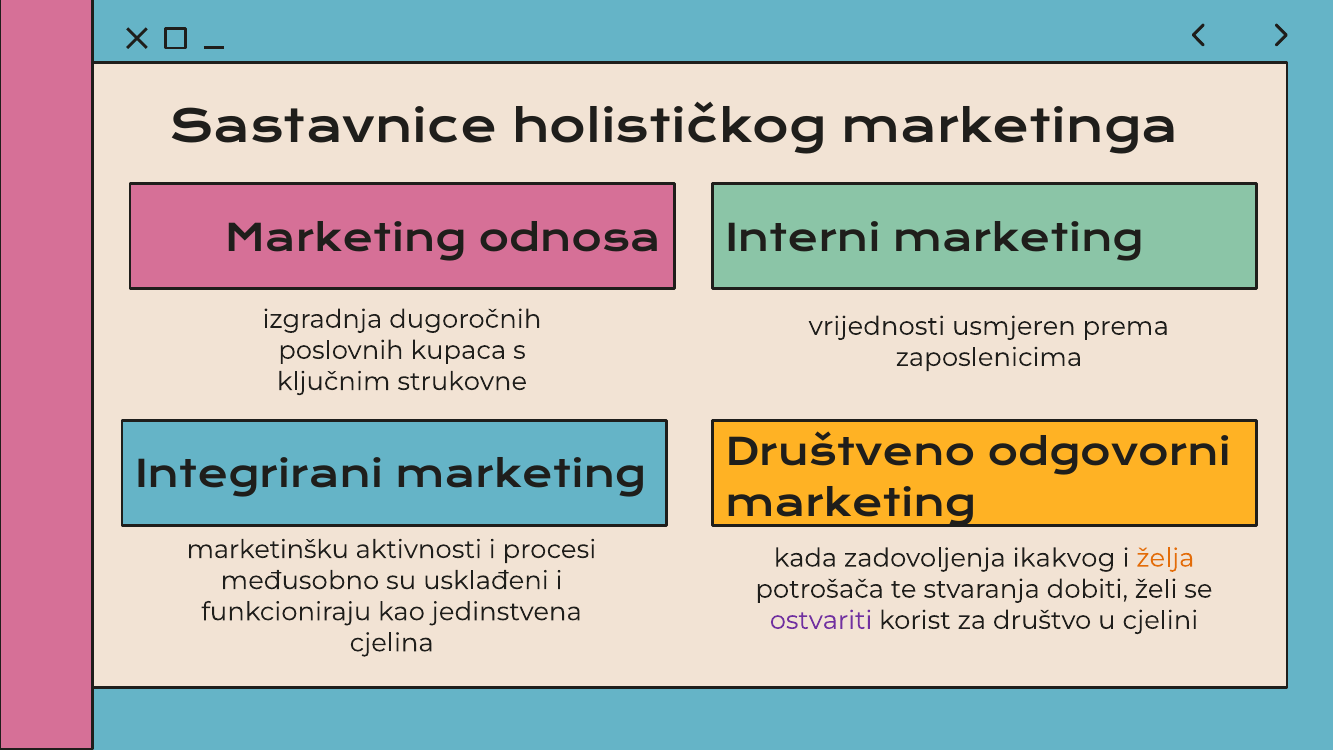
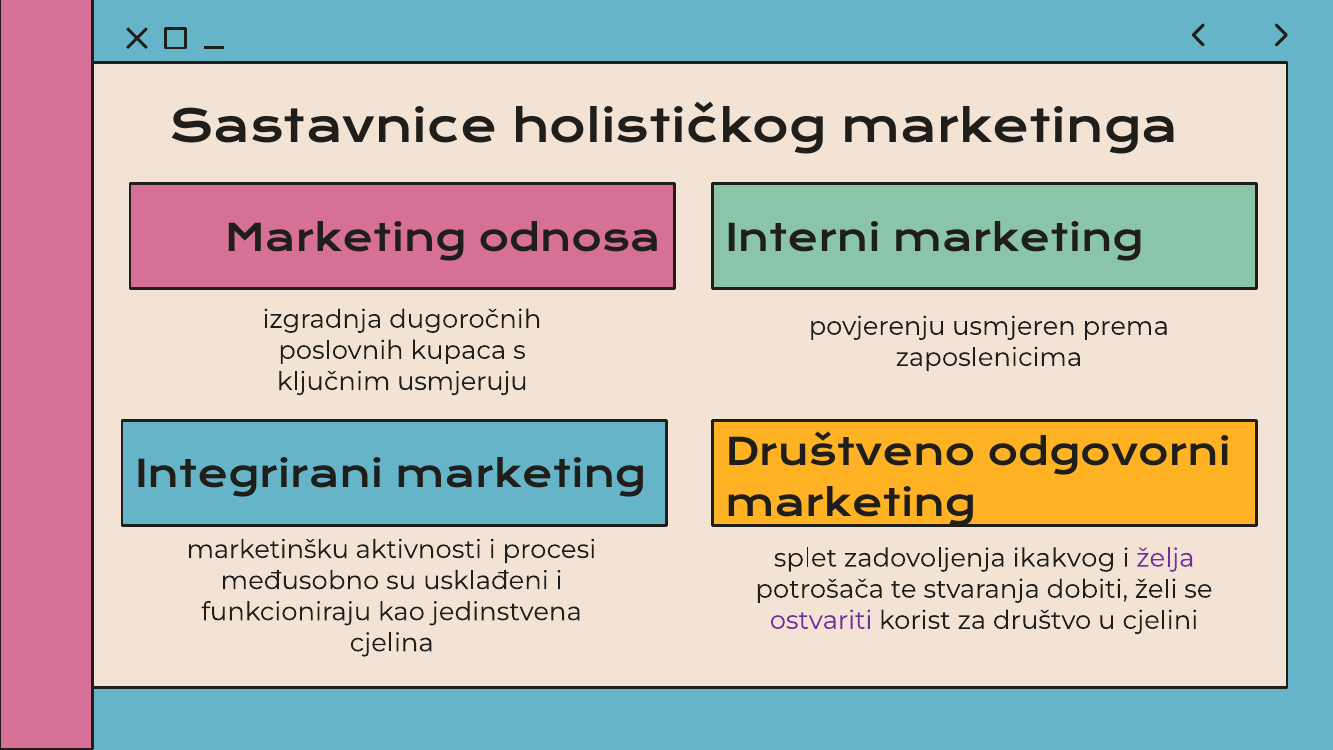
vrijednosti: vrijednosti -> povjerenju
strukovne: strukovne -> usmjeruju
kada: kada -> splet
želja colour: orange -> purple
